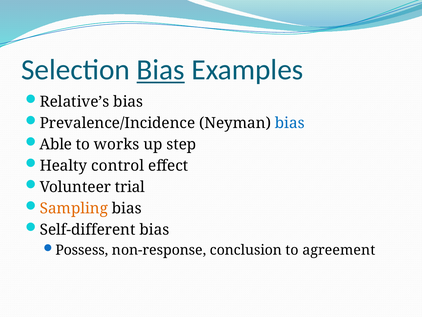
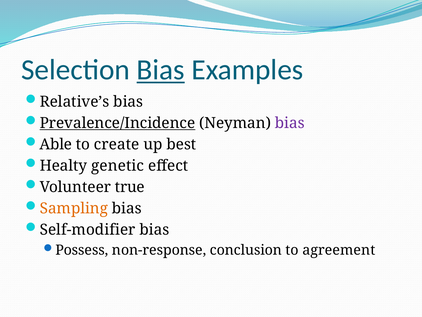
Prevalence/Incidence underline: none -> present
bias at (290, 123) colour: blue -> purple
works: works -> create
step: step -> best
control: control -> genetic
trial: trial -> true
Self-different: Self-different -> Self-modifier
